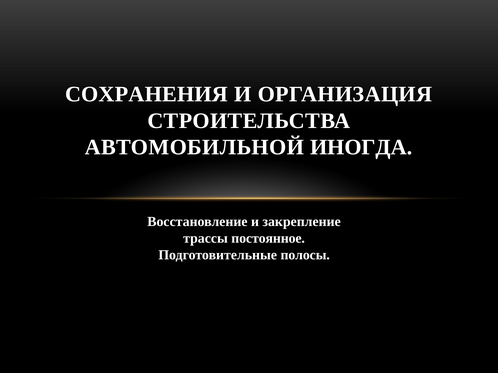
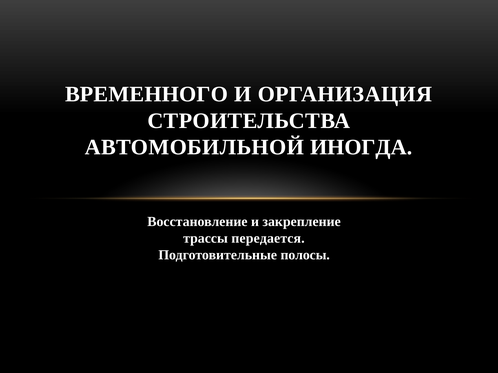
СОХРАНЕНИЯ: СОХРАНЕНИЯ -> ВРЕМЕННОГО
постоянное: постоянное -> передается
